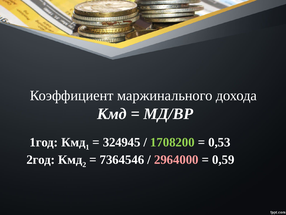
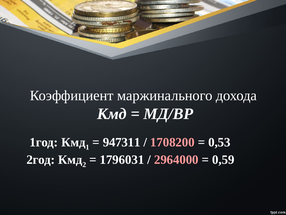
324945: 324945 -> 947311
1708200 colour: light green -> pink
7364546: 7364546 -> 1796031
